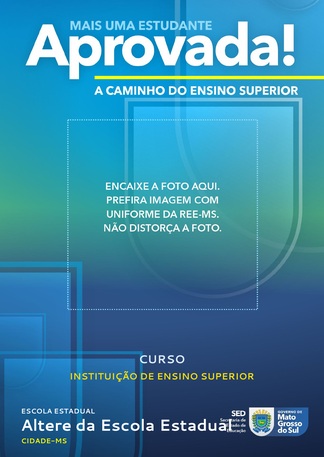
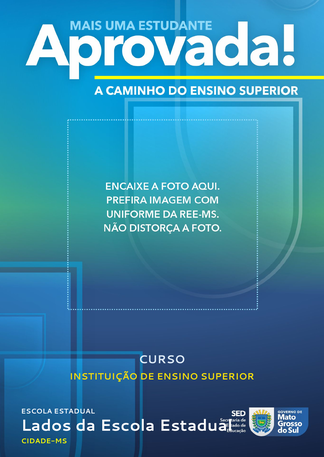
Altere: Altere -> Lados
